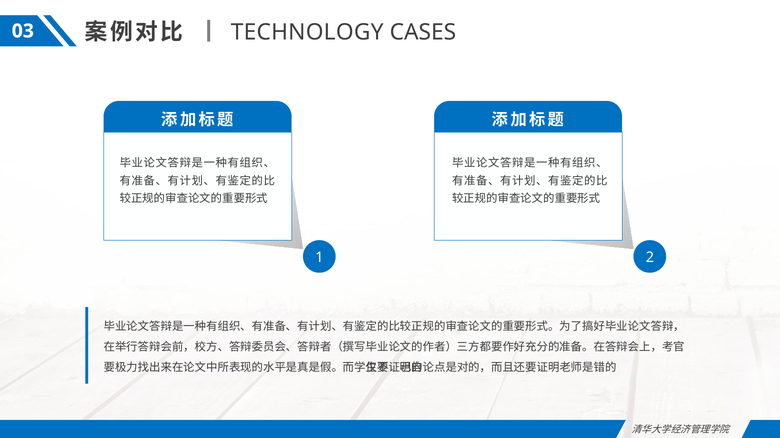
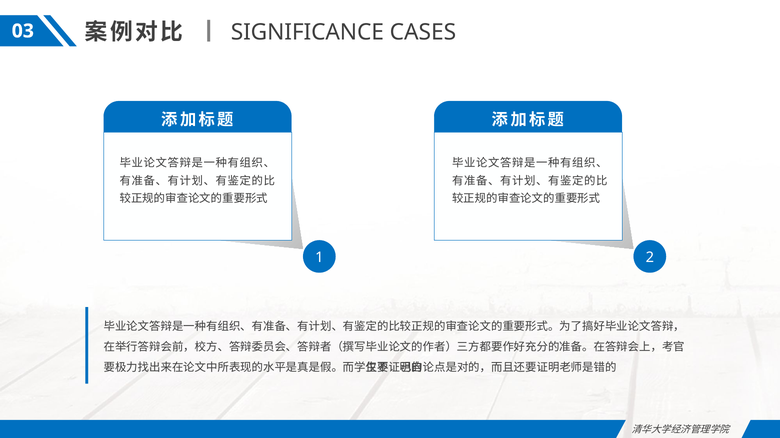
TECHNOLOGY: TECHNOLOGY -> SIGNIFICANCE
